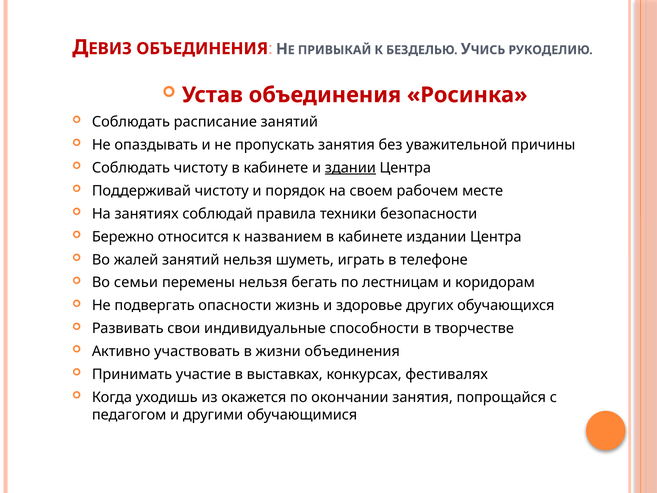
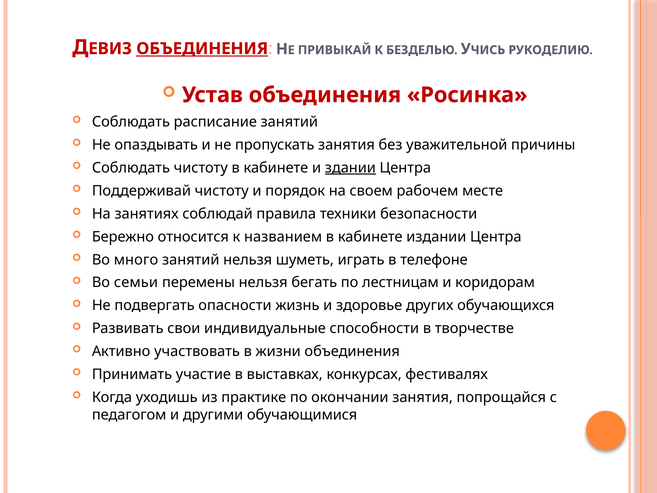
ОБЪЕДИНЕНИЯ at (202, 49) underline: none -> present
жалей: жалей -> много
окажется: окажется -> практике
